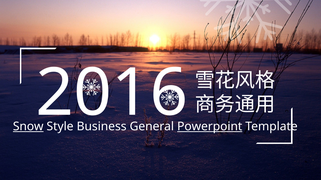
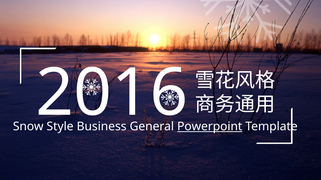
Snow underline: present -> none
